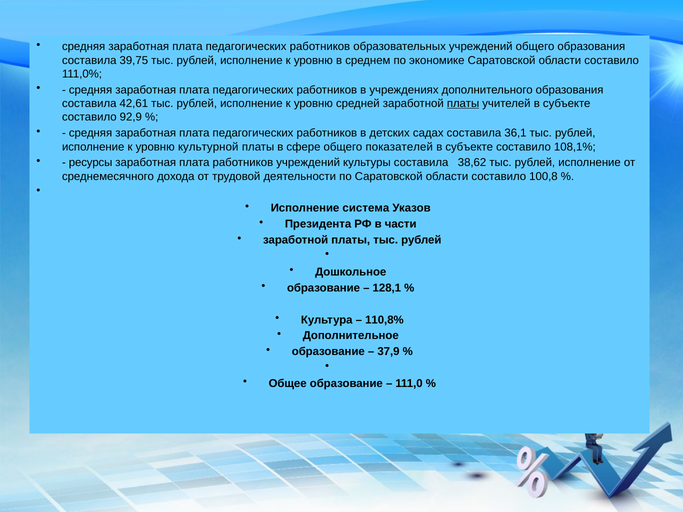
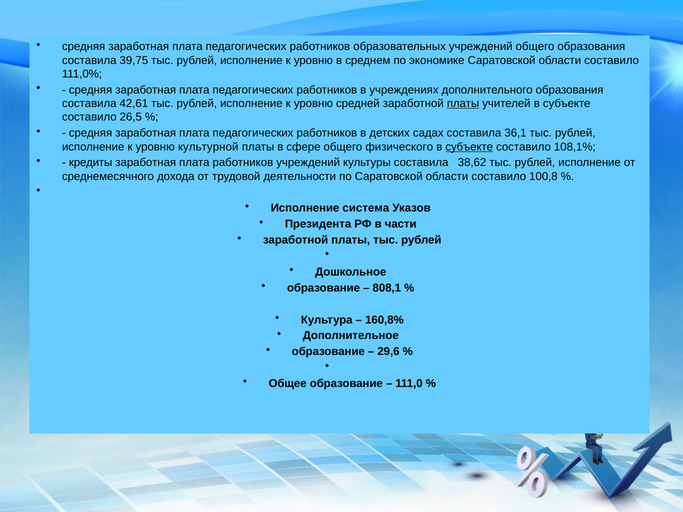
92,9: 92,9 -> 26,5
показателей: показателей -> физического
субъекте at (469, 147) underline: none -> present
ресурсы: ресурсы -> кредиты
128,1: 128,1 -> 808,1
110,8%: 110,8% -> 160,8%
37,9: 37,9 -> 29,6
